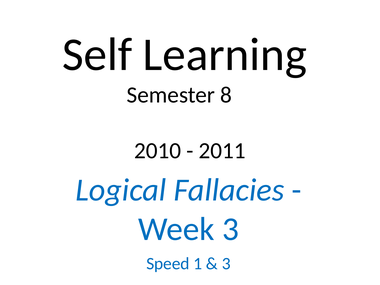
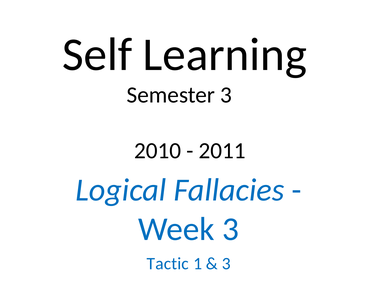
Semester 8: 8 -> 3
Speed: Speed -> Tactic
